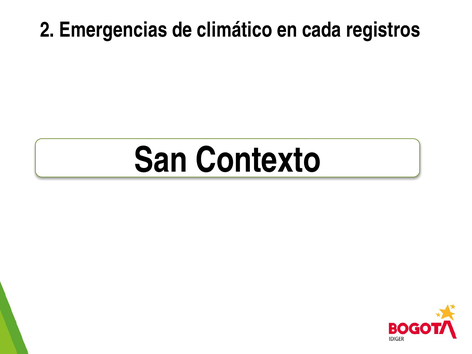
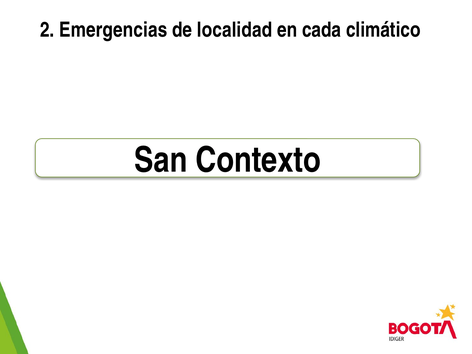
climático: climático -> localidad
registros: registros -> climático
